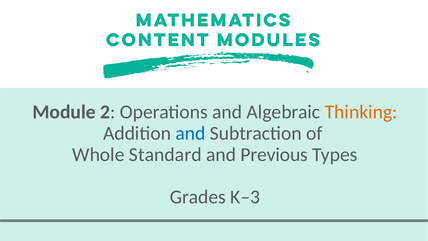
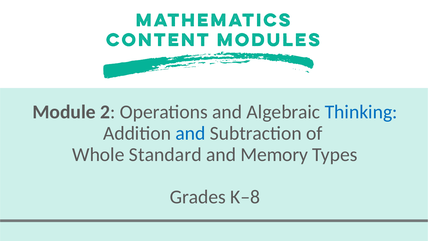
Thinking colour: orange -> blue
Previous: Previous -> Memory
K–3: K–3 -> K–8
